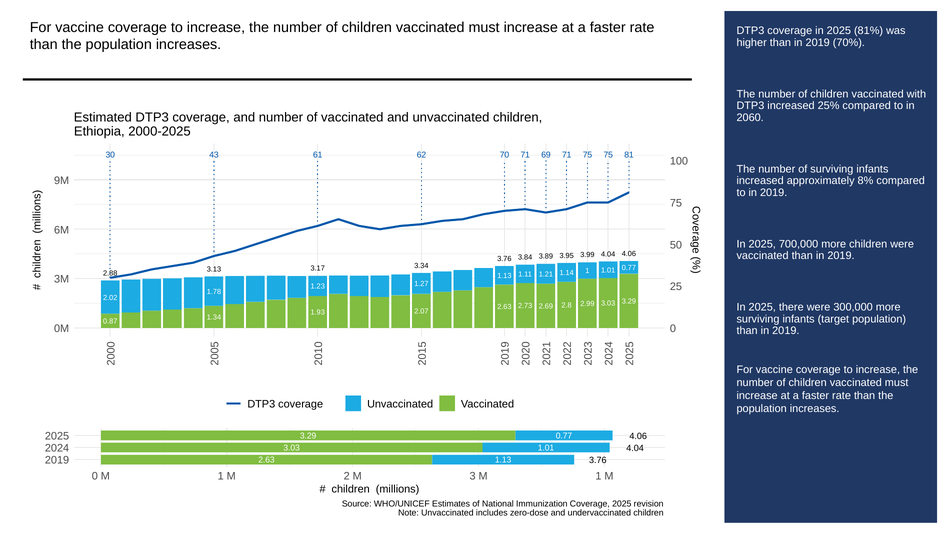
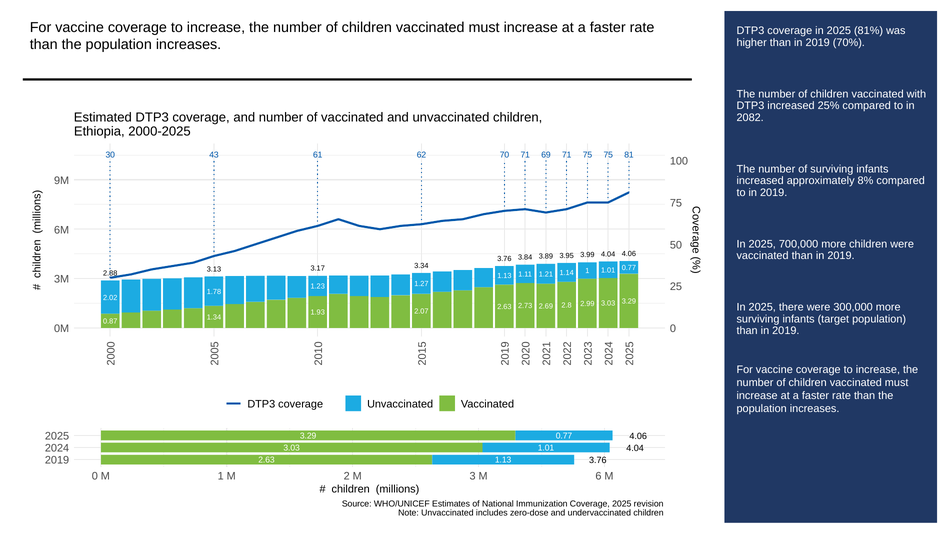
2060: 2060 -> 2082
3 M 1: 1 -> 6
